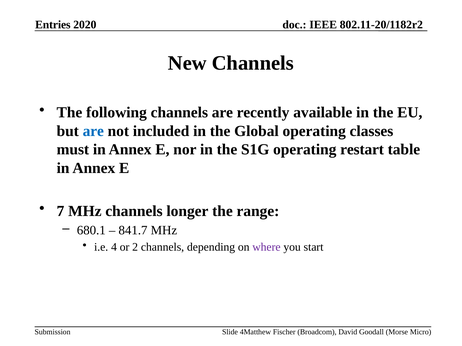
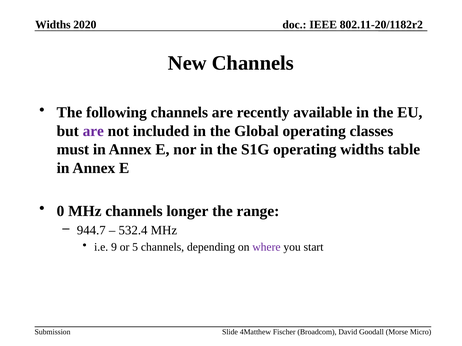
Entries at (53, 25): Entries -> Widths
are at (93, 131) colour: blue -> purple
operating restart: restart -> widths
7: 7 -> 0
680.1: 680.1 -> 944.7
841.7: 841.7 -> 532.4
i.e 4: 4 -> 9
2: 2 -> 5
